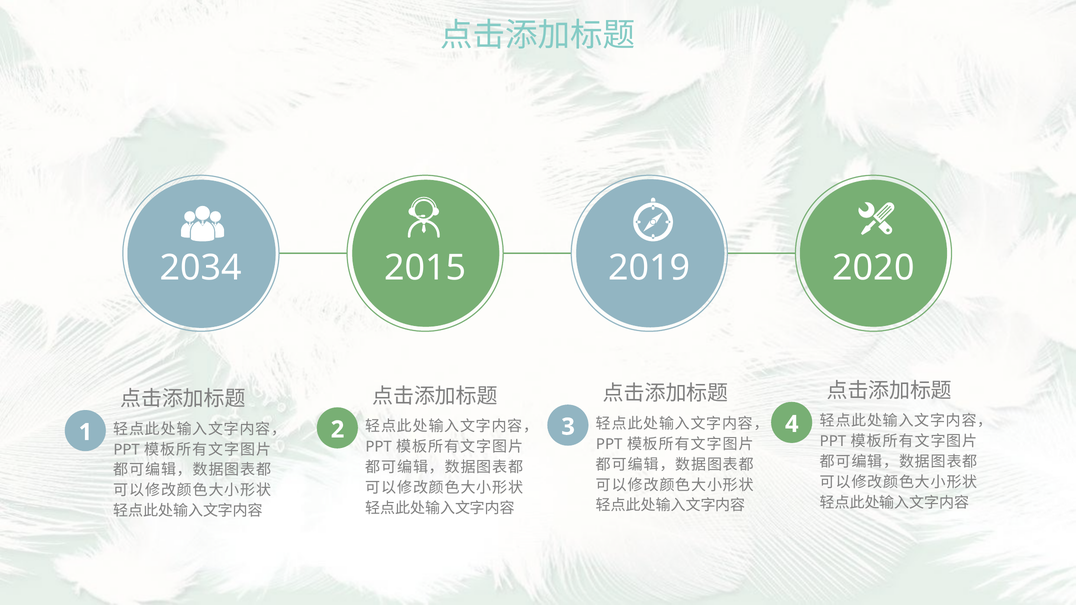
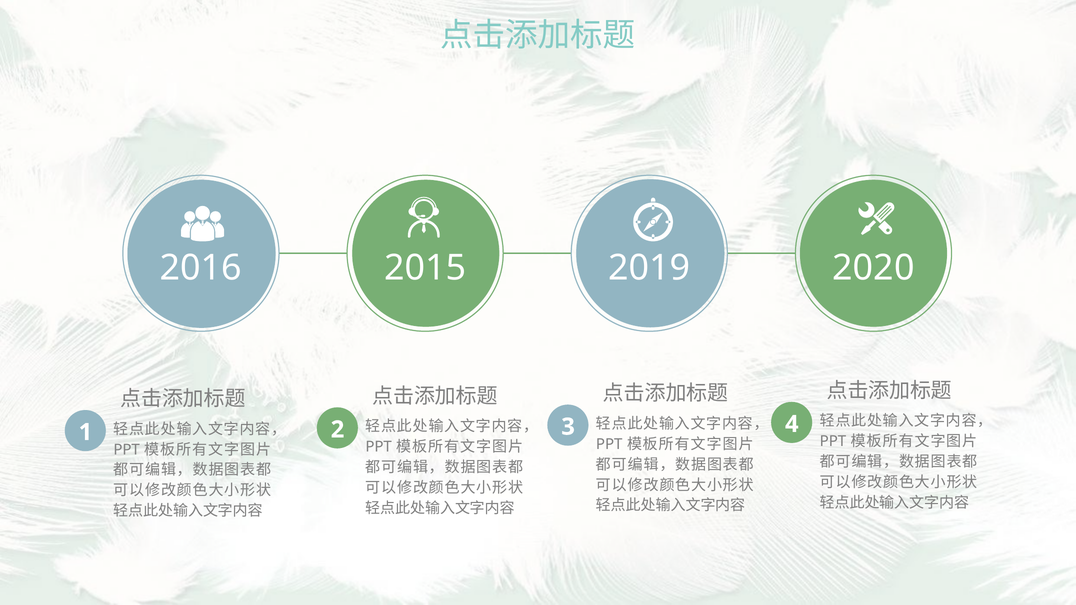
2034: 2034 -> 2016
